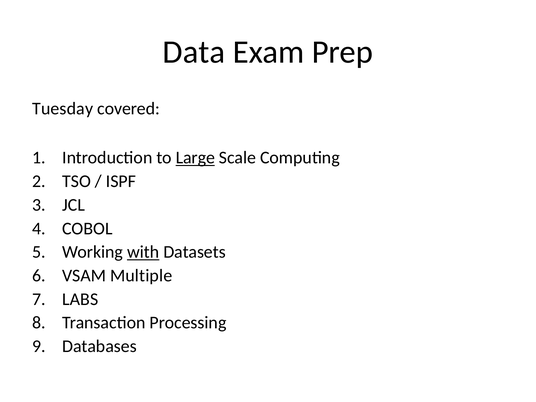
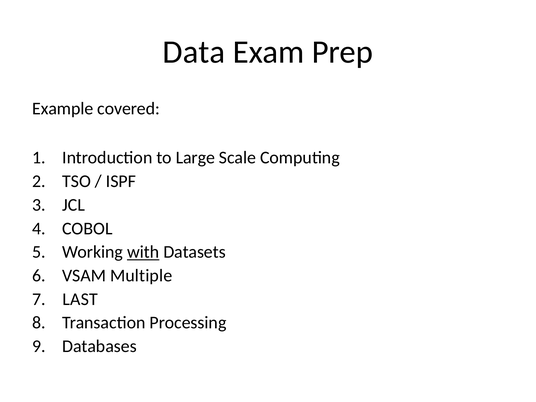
Tuesday: Tuesday -> Example
Large underline: present -> none
LABS: LABS -> LAST
